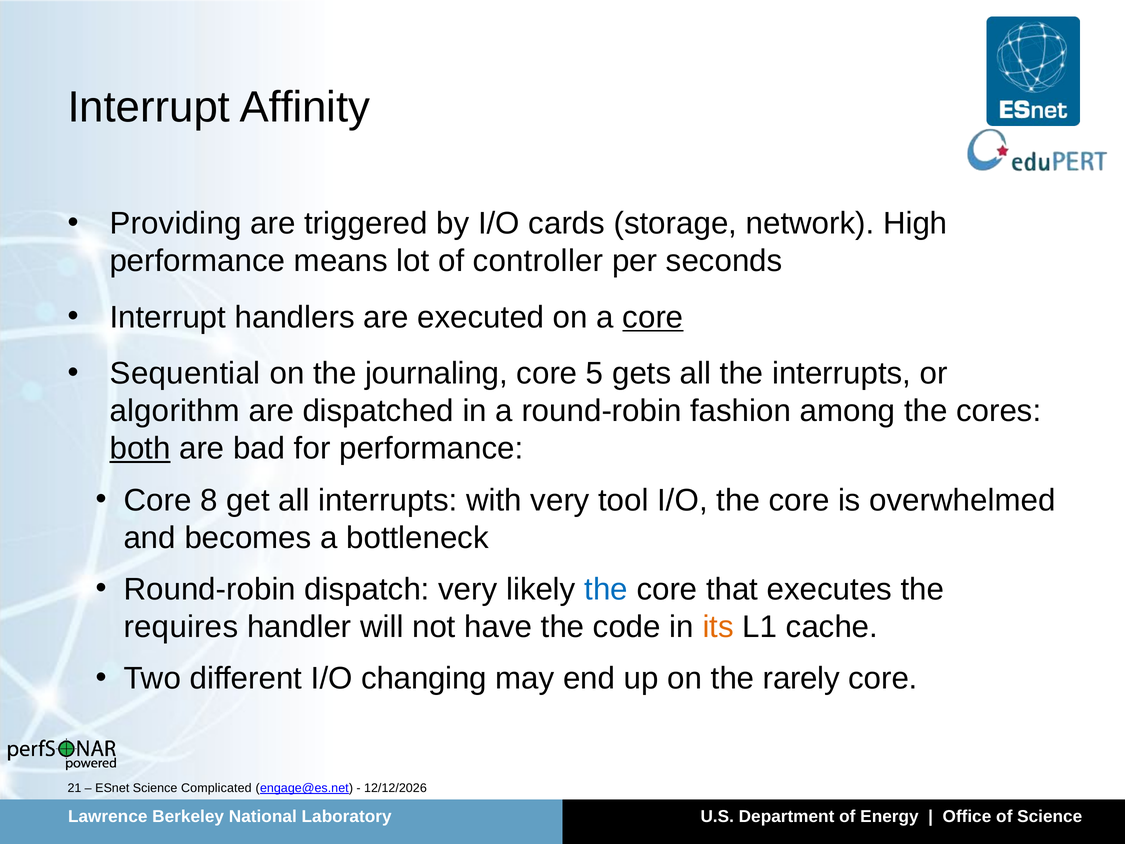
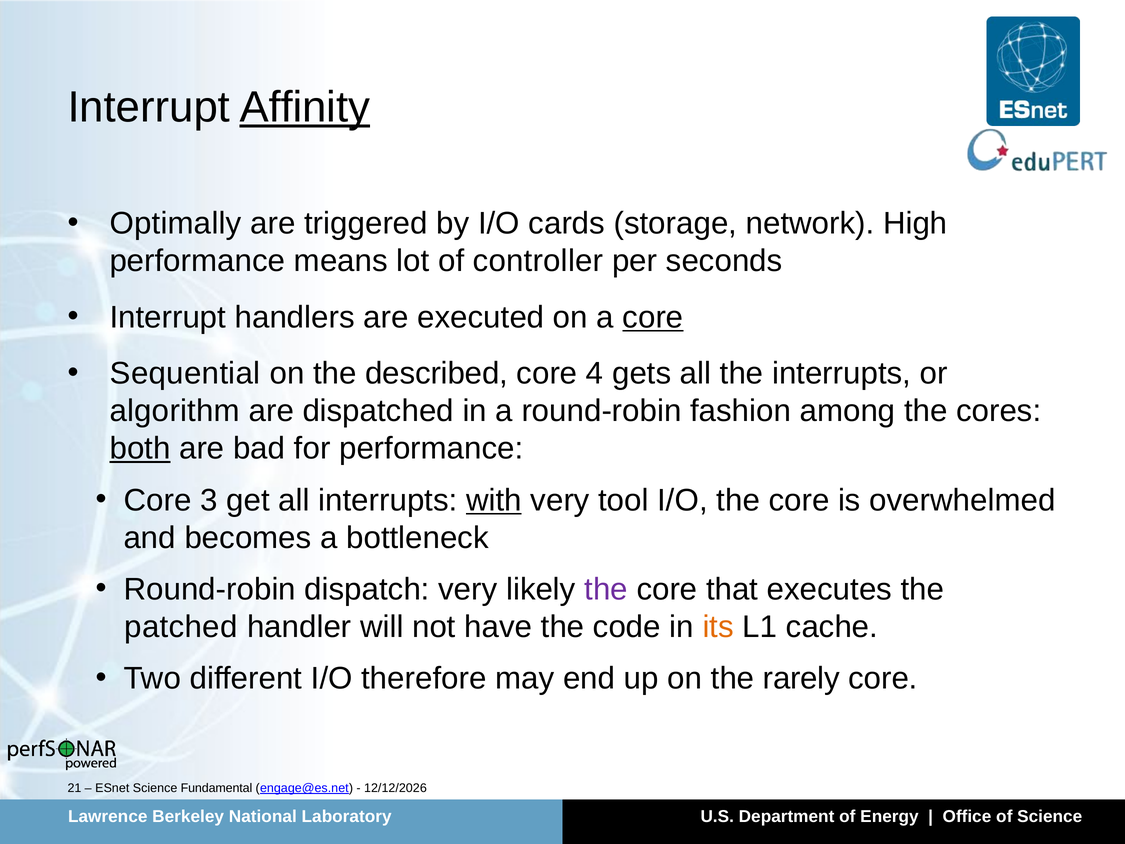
Affinity underline: none -> present
Providing: Providing -> Optimally
journaling: journaling -> described
5: 5 -> 4
8: 8 -> 3
with underline: none -> present
the at (606, 589) colour: blue -> purple
requires: requires -> patched
changing: changing -> therefore
Complicated: Complicated -> Fundamental
